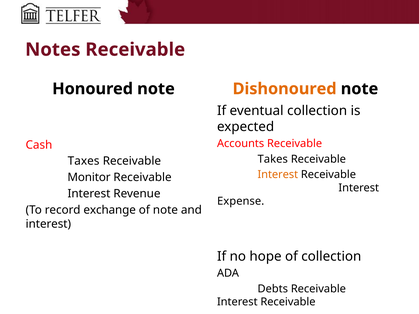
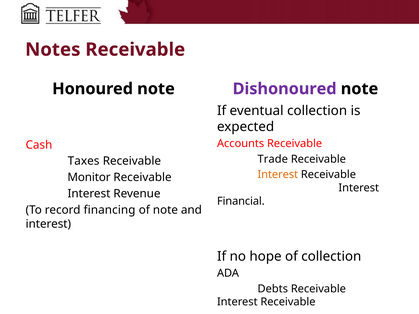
Dishonoured colour: orange -> purple
Takes: Takes -> Trade
Expense: Expense -> Financial
exchange: exchange -> financing
